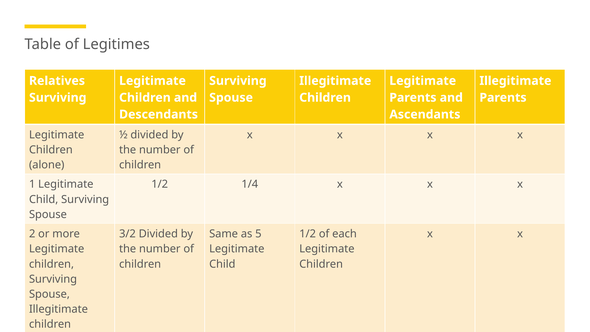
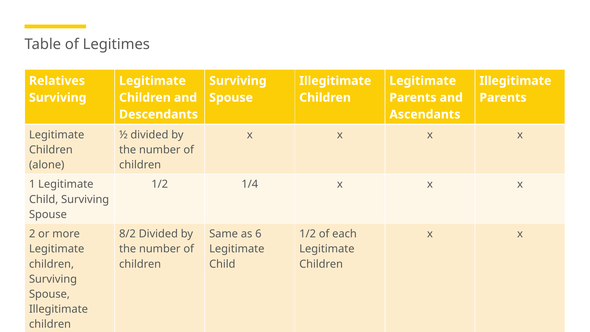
3/2: 3/2 -> 8/2
5: 5 -> 6
